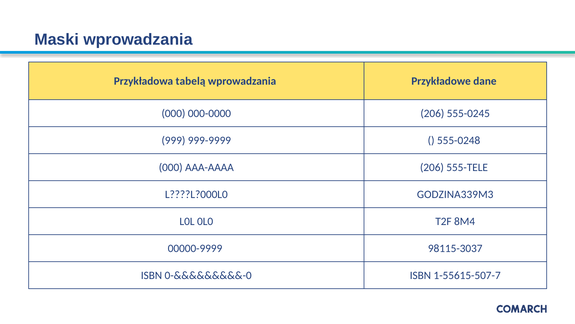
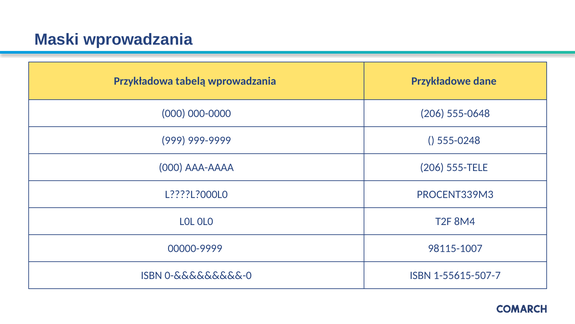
555-0245: 555-0245 -> 555-0648
GODZINA339M3: GODZINA339M3 -> PROCENT339M3
98115-3037: 98115-3037 -> 98115-1007
